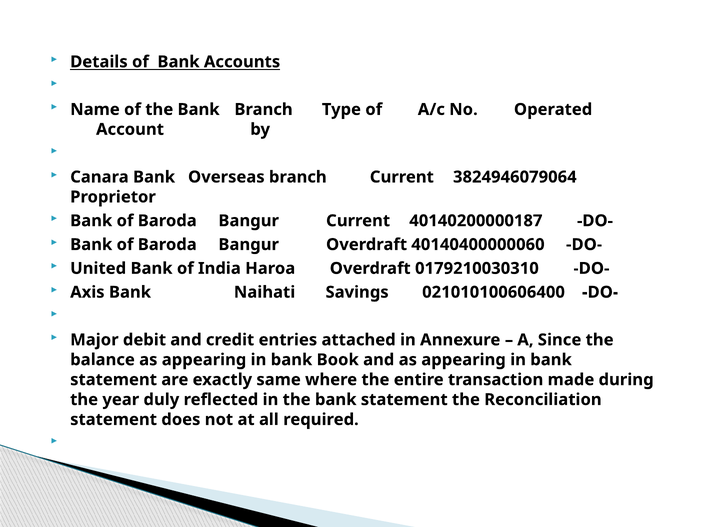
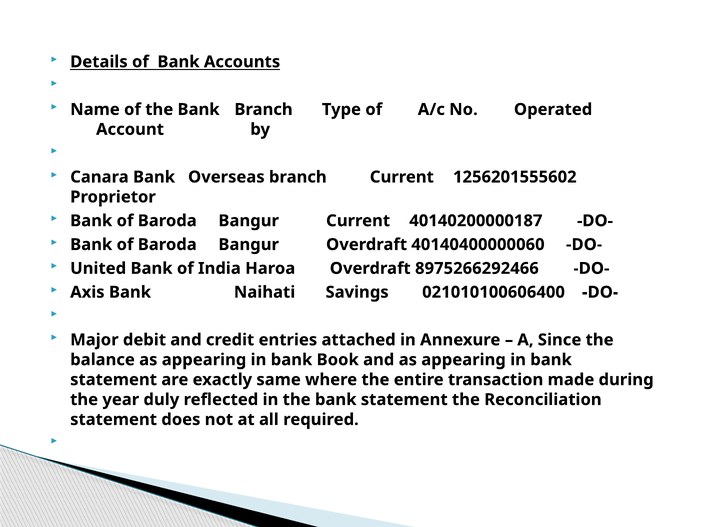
3824946079064: 3824946079064 -> 1256201555602
0179210030310: 0179210030310 -> 8975266292466
